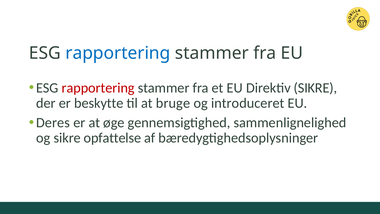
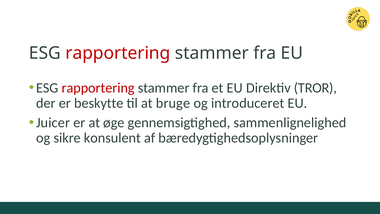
rapportering at (118, 53) colour: blue -> red
Direktiv SIKRE: SIKRE -> TROR
Deres: Deres -> Juicer
opfattelse: opfattelse -> konsulent
